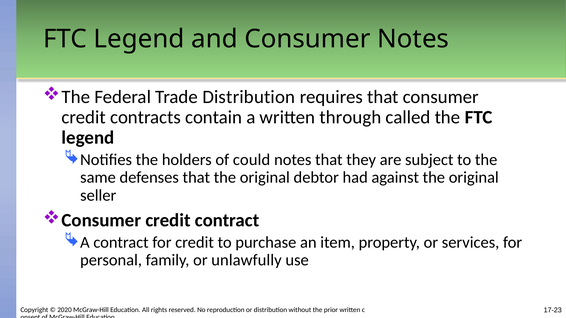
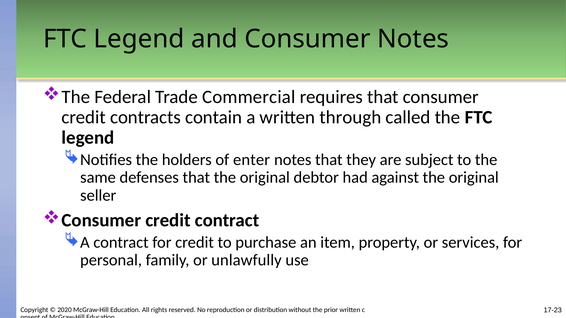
Trade Distribution: Distribution -> Commercial
could: could -> enter
